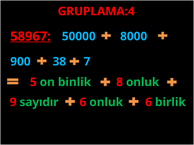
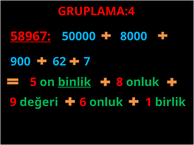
38: 38 -> 62
binlik underline: none -> present
sayıdır: sayıdır -> değeri
onluk 6: 6 -> 1
